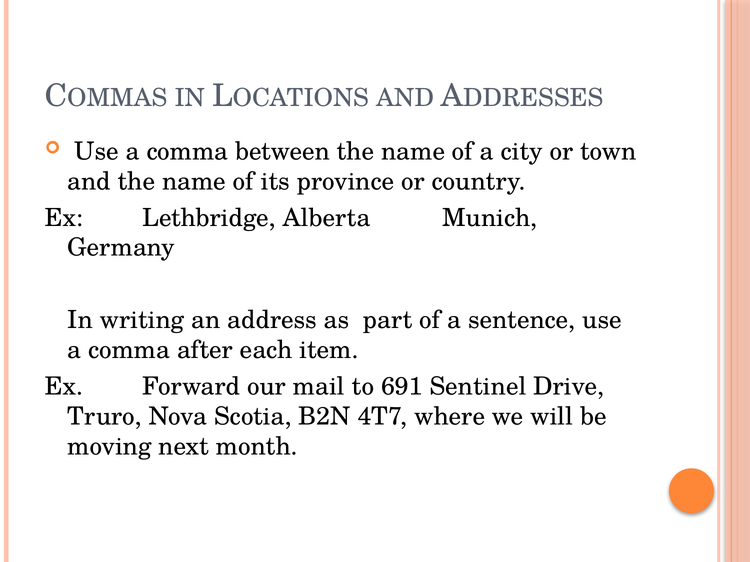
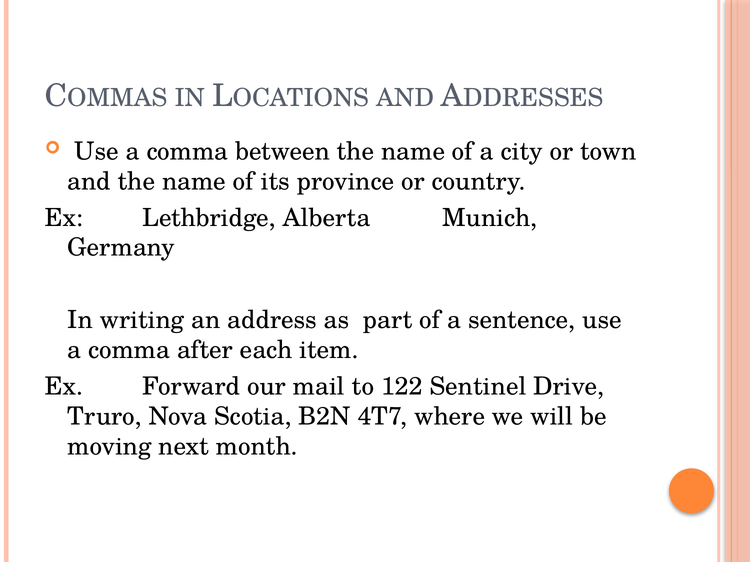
691: 691 -> 122
